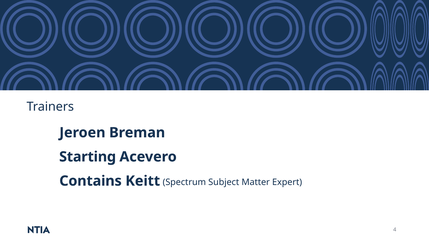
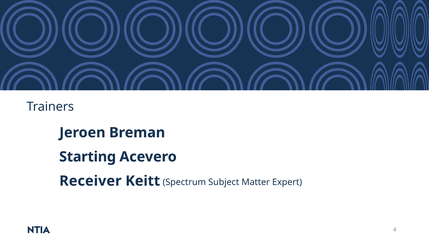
Contains: Contains -> Receiver
